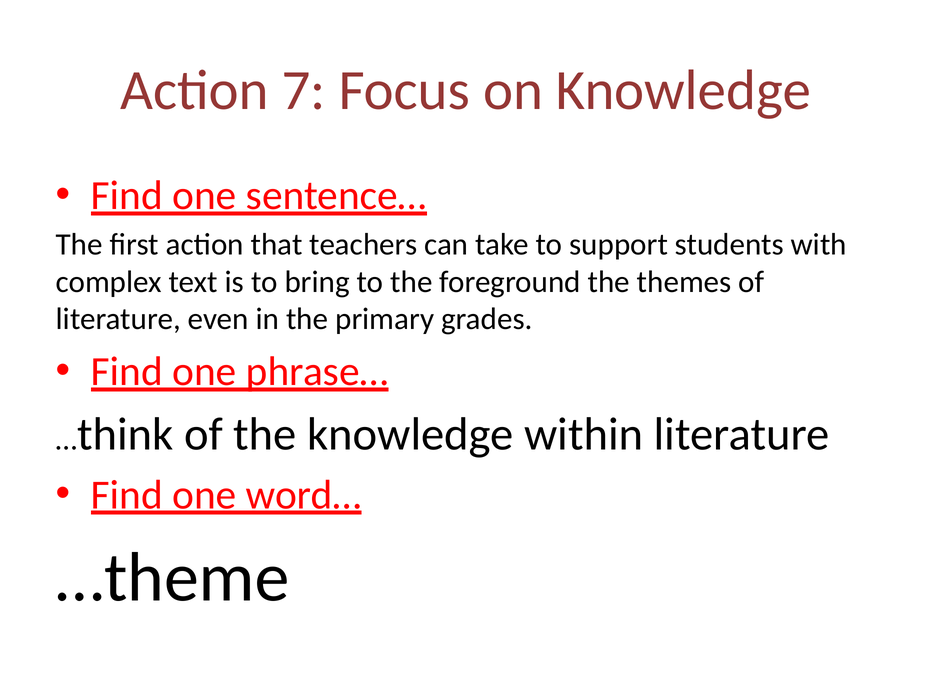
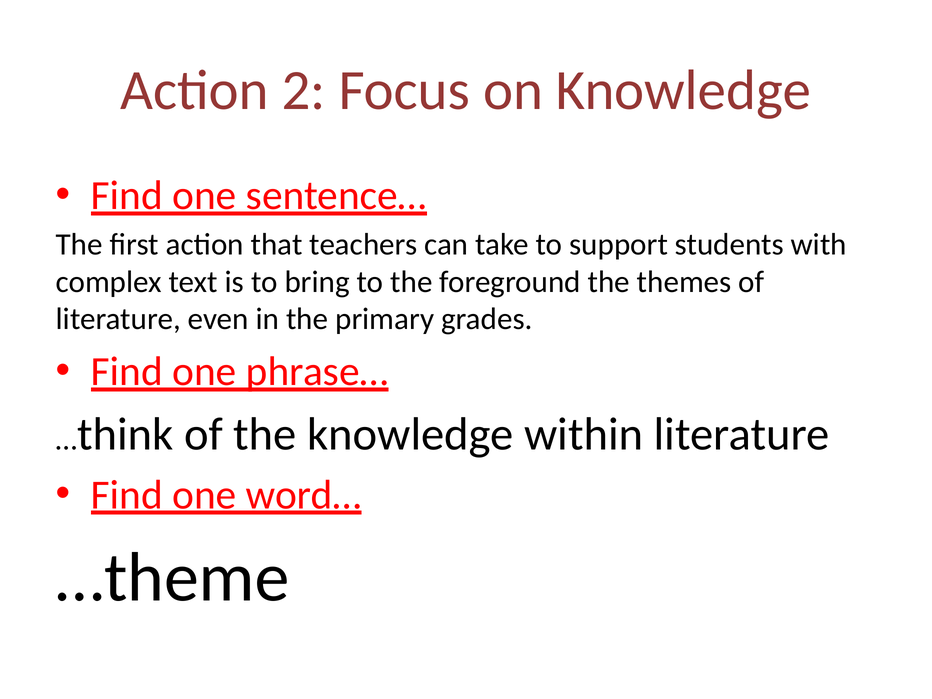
7: 7 -> 2
